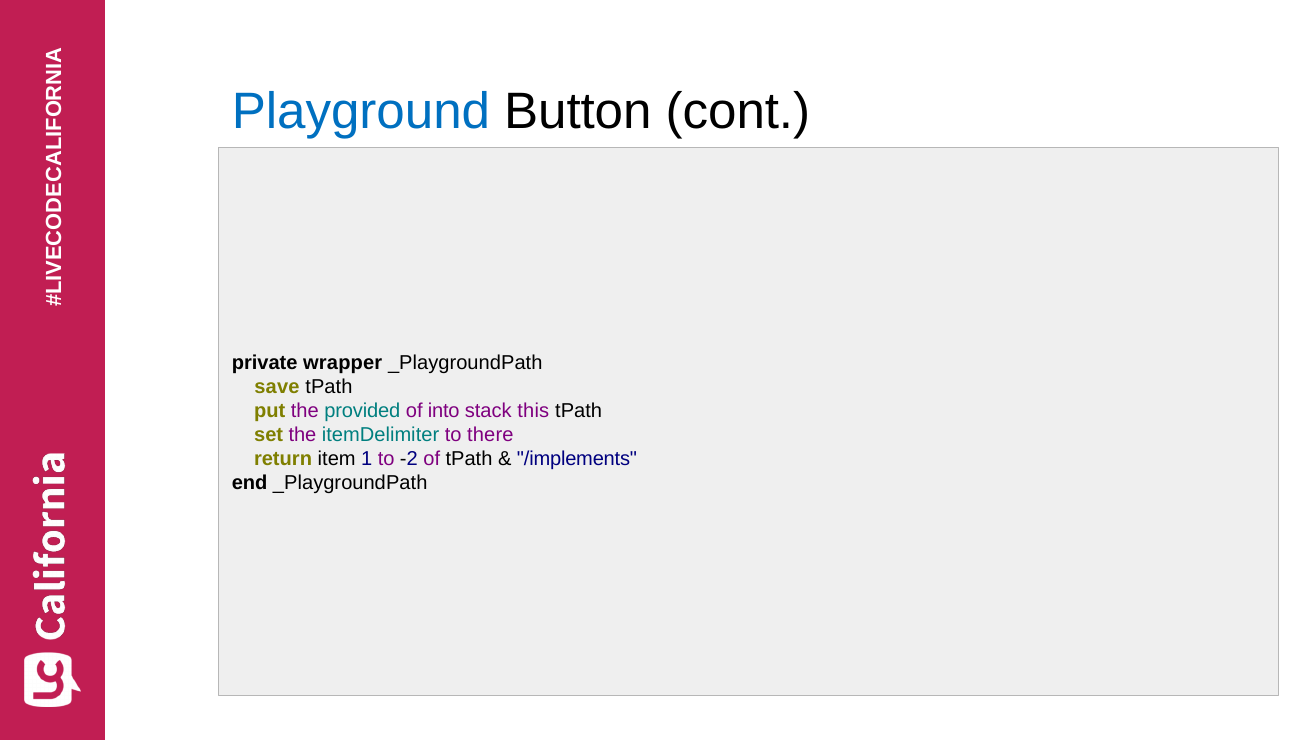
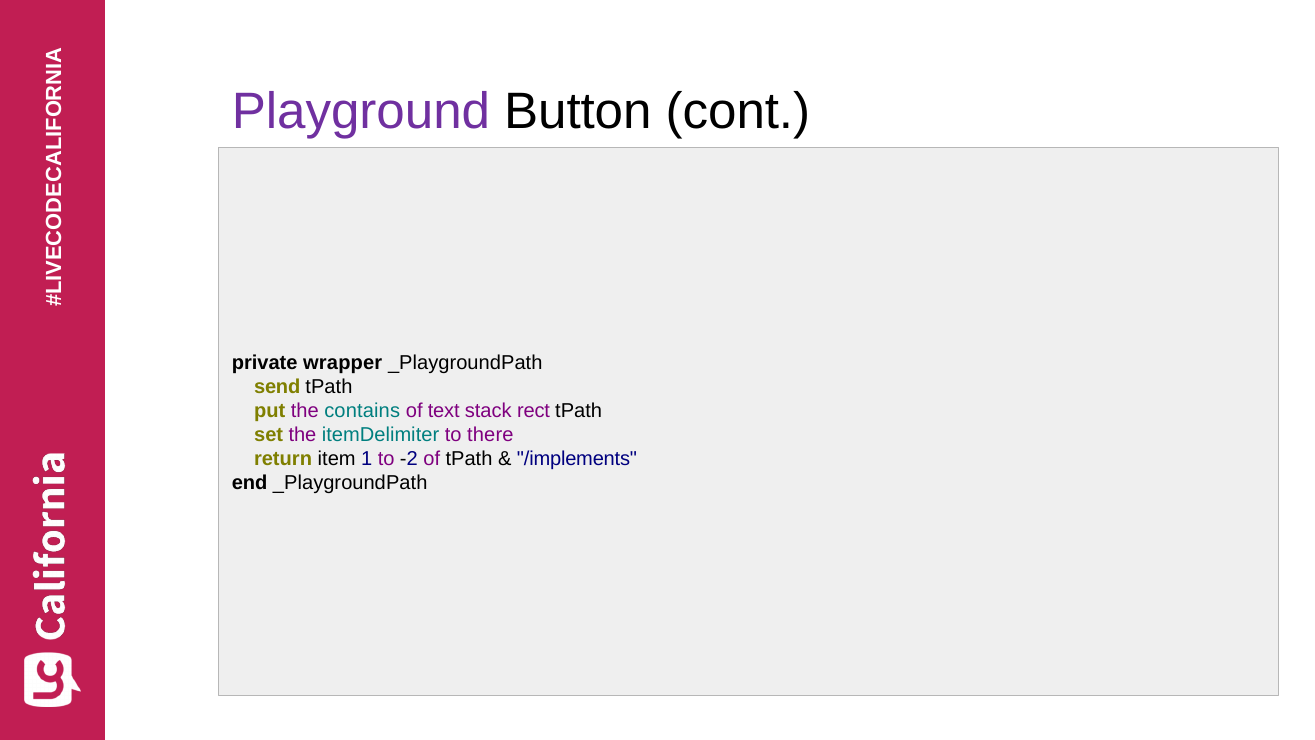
Playground colour: blue -> purple
save: save -> send
provided: provided -> contains
into: into -> text
this: this -> rect
